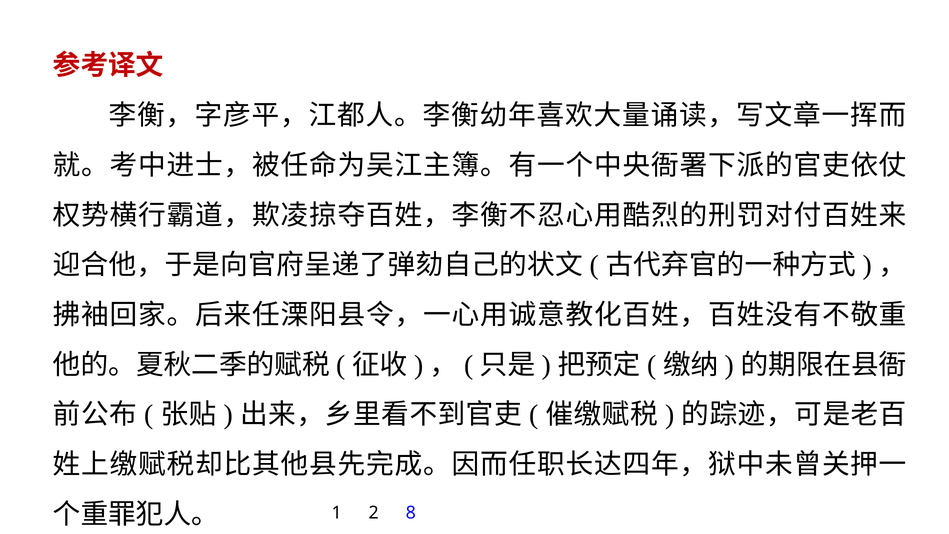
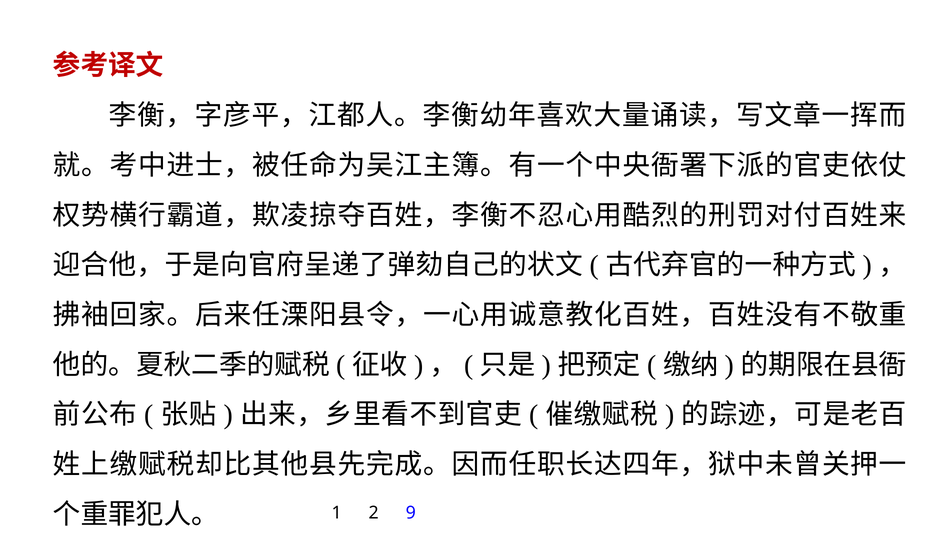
8: 8 -> 9
